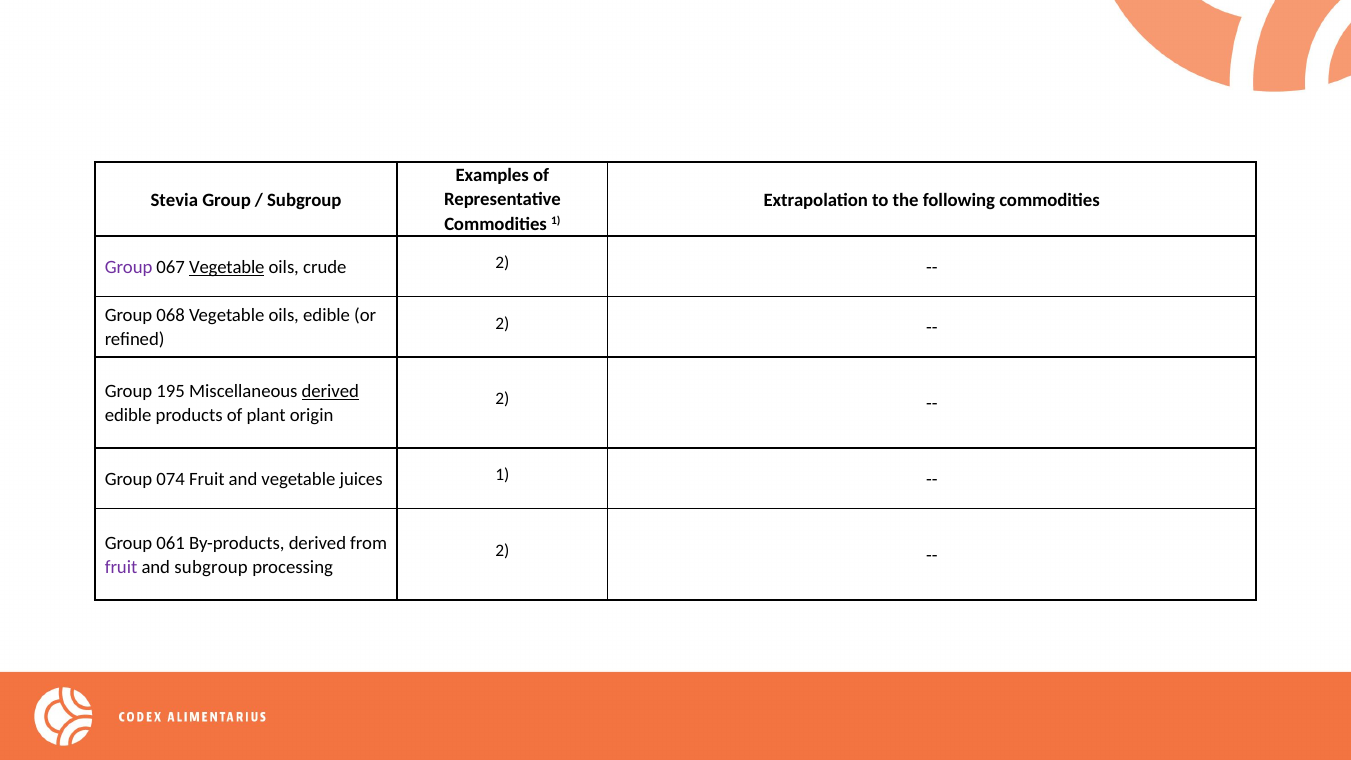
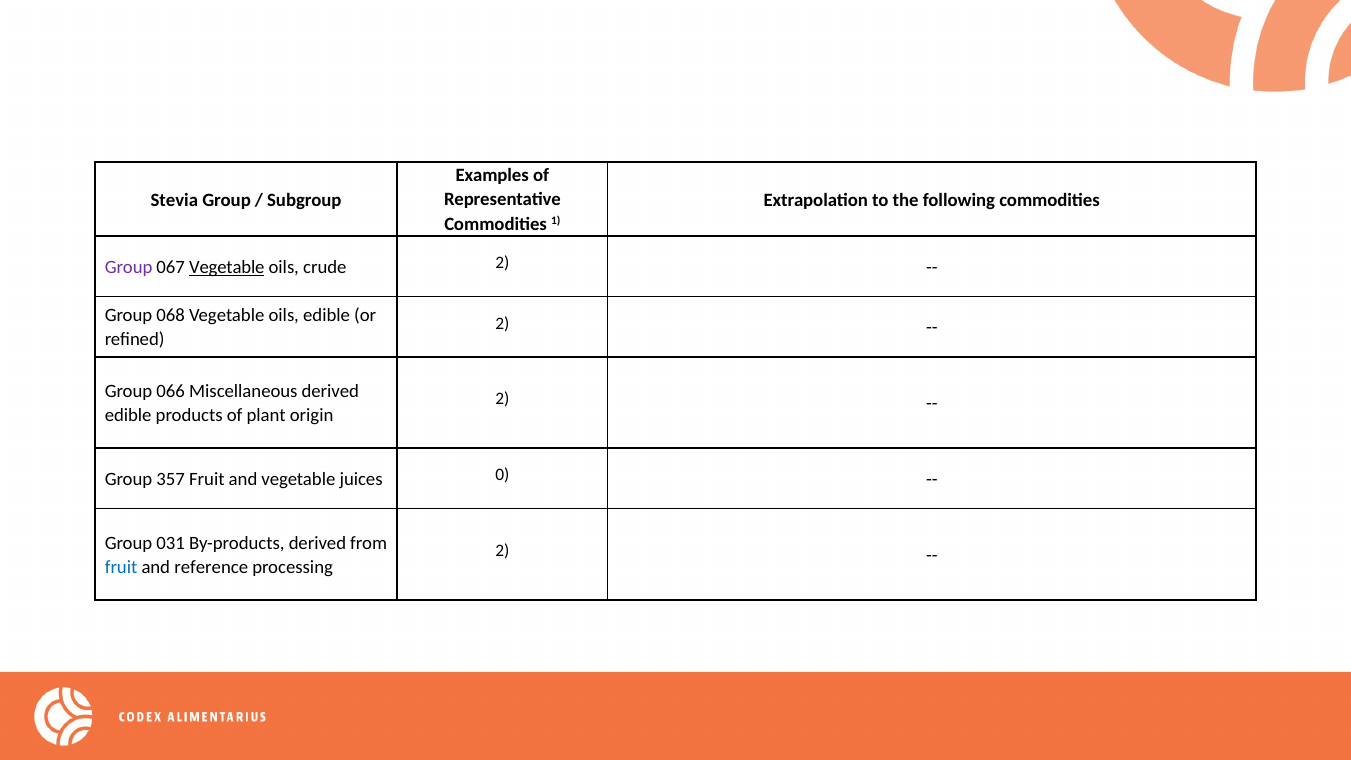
195: 195 -> 066
derived at (330, 391) underline: present -> none
074: 074 -> 357
juices 1: 1 -> 0
061: 061 -> 031
fruit at (121, 567) colour: purple -> blue
and subgroup: subgroup -> reference
